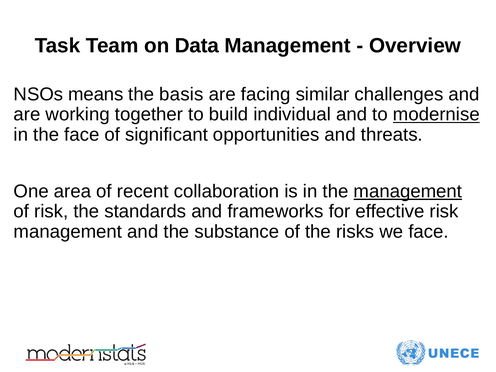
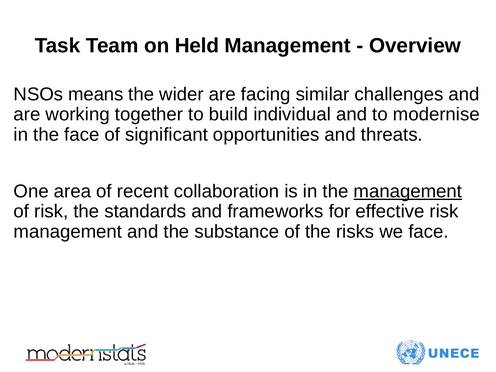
Data: Data -> Held
basis: basis -> wider
modernise underline: present -> none
